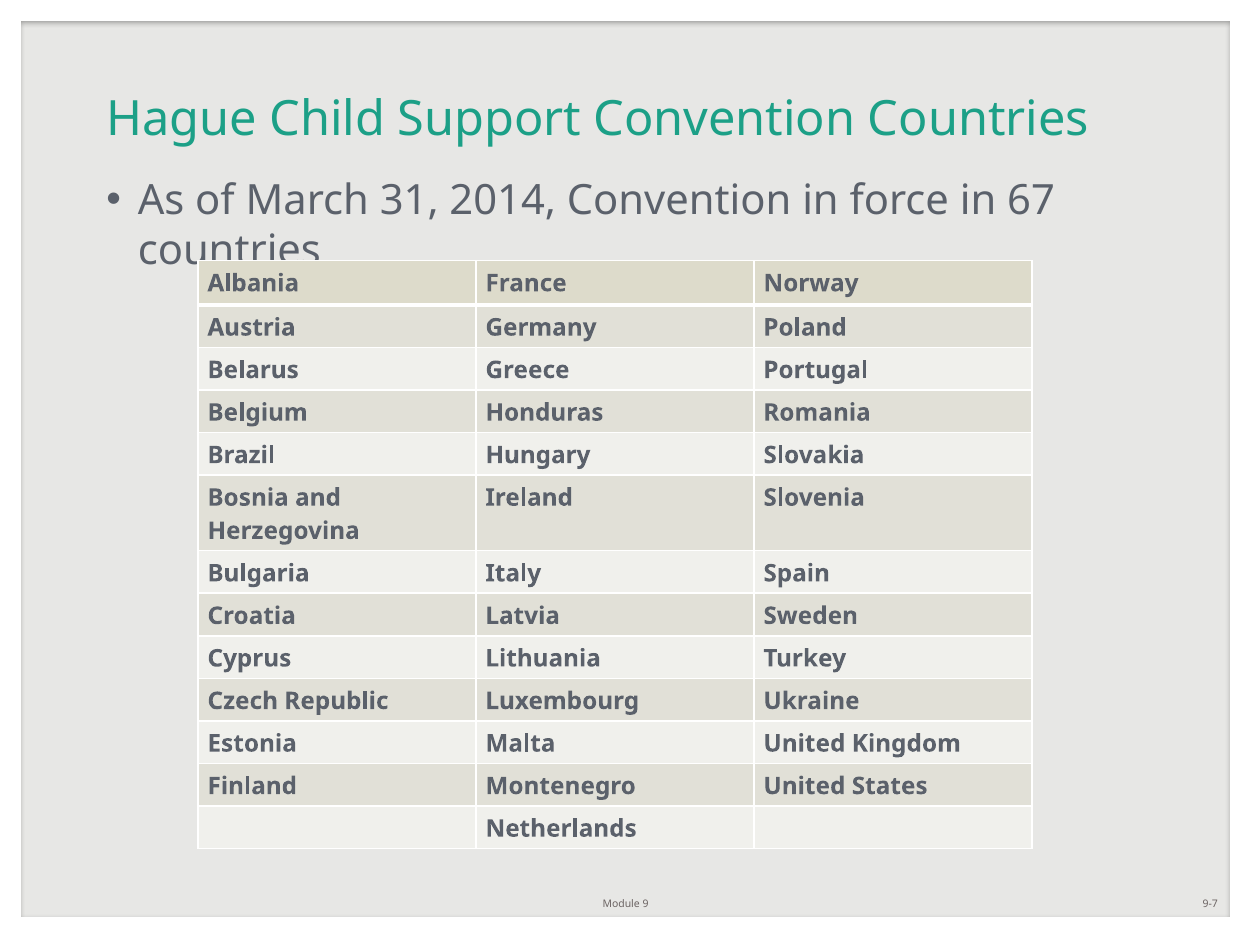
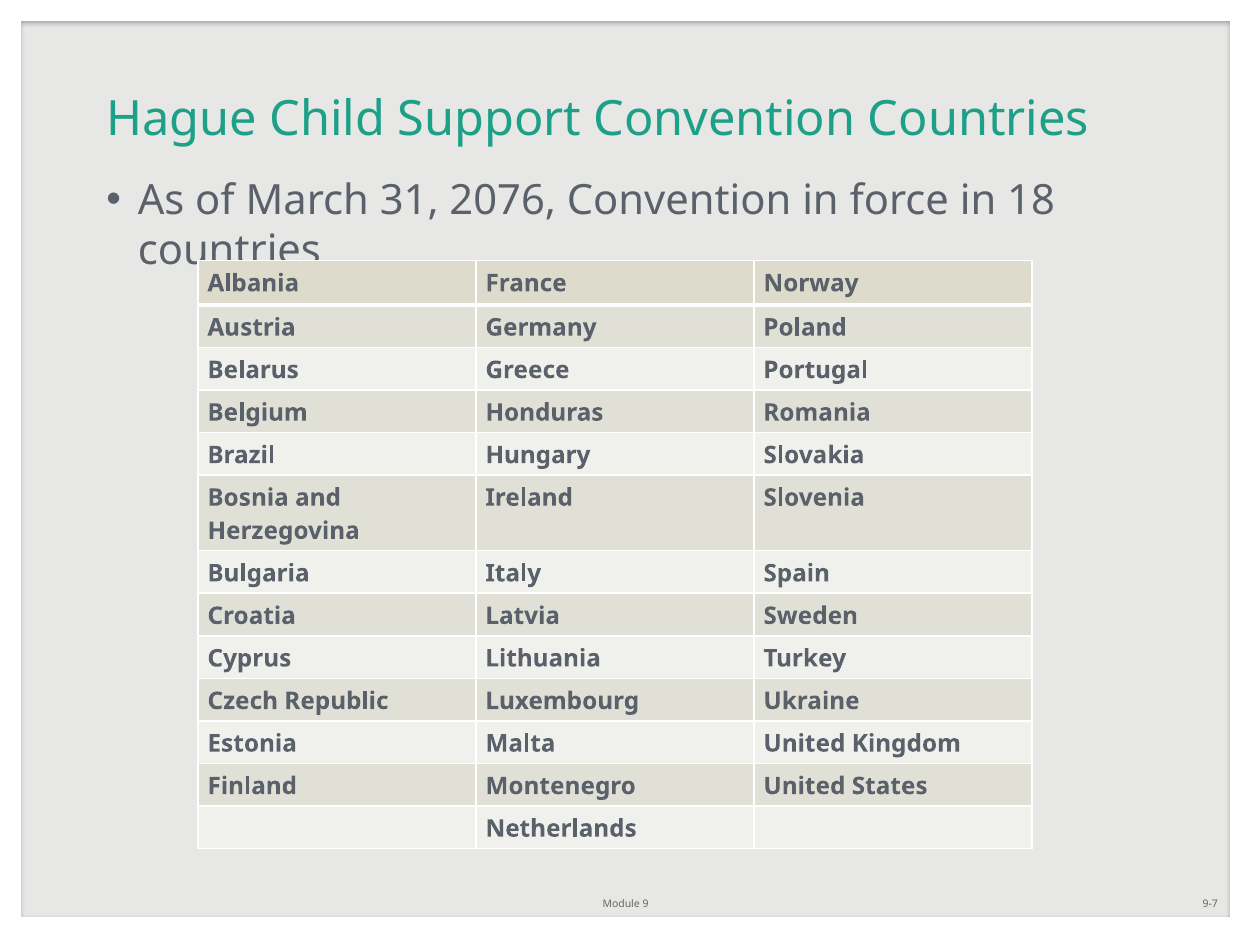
2014: 2014 -> 2076
67: 67 -> 18
